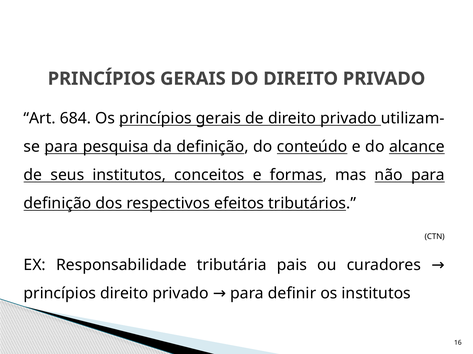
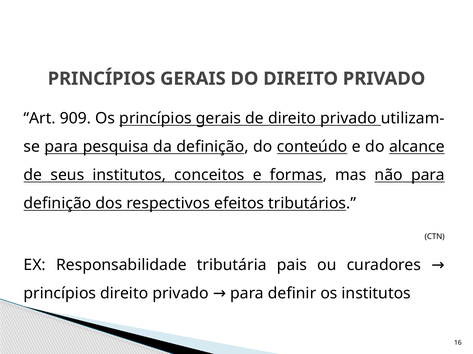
684: 684 -> 909
